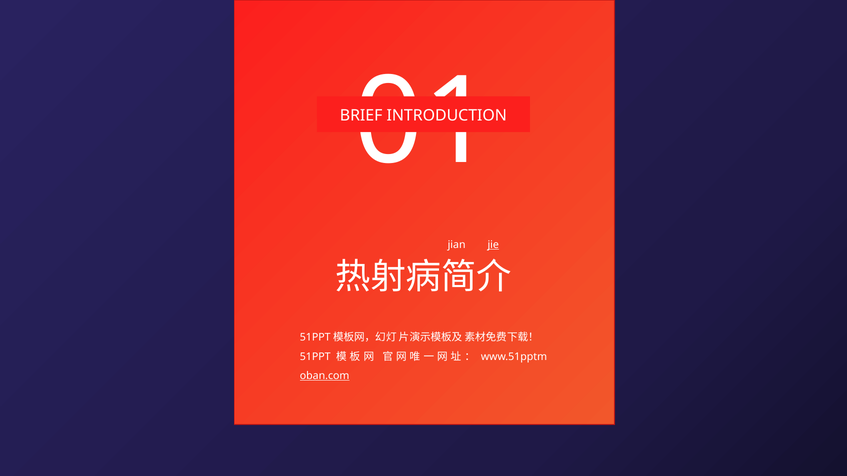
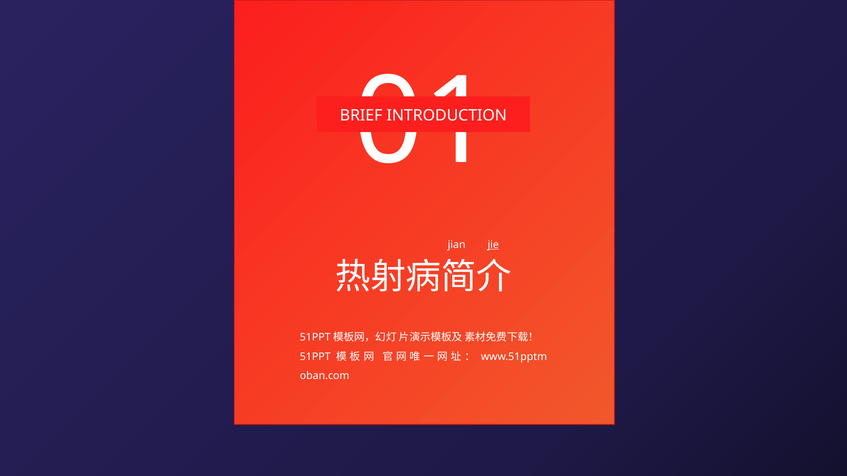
oban.com underline: present -> none
